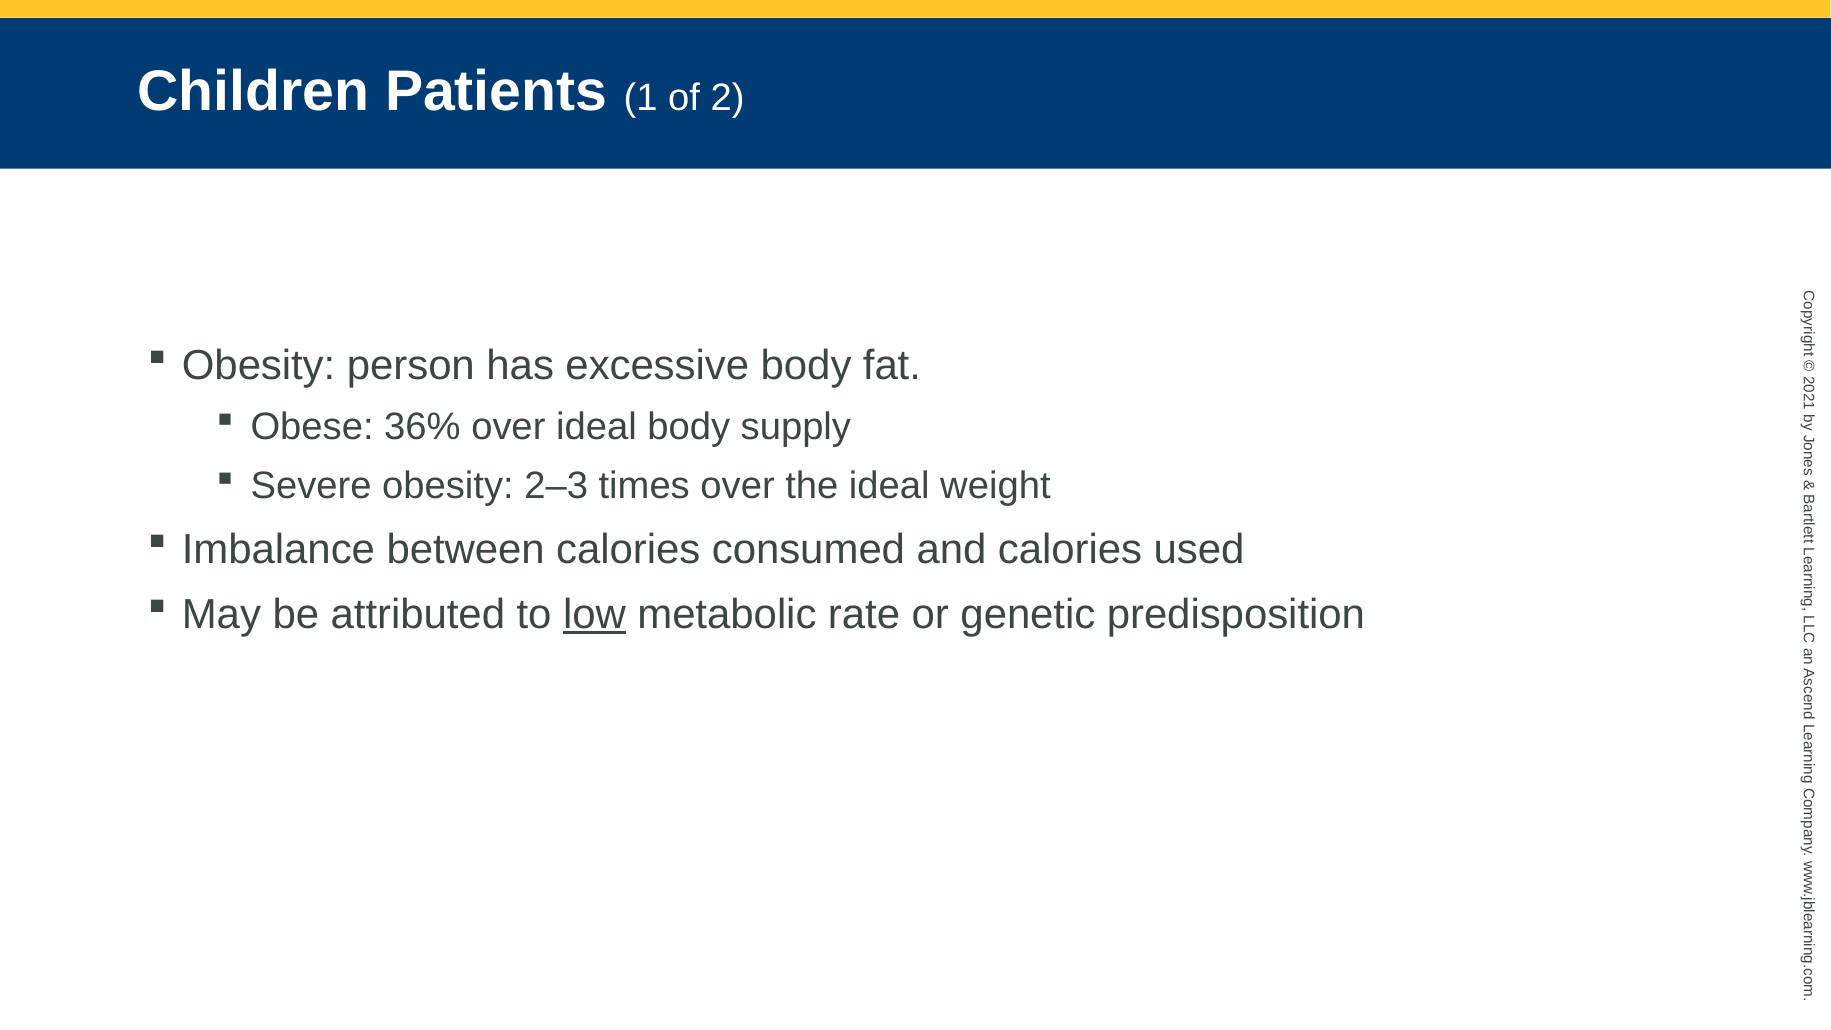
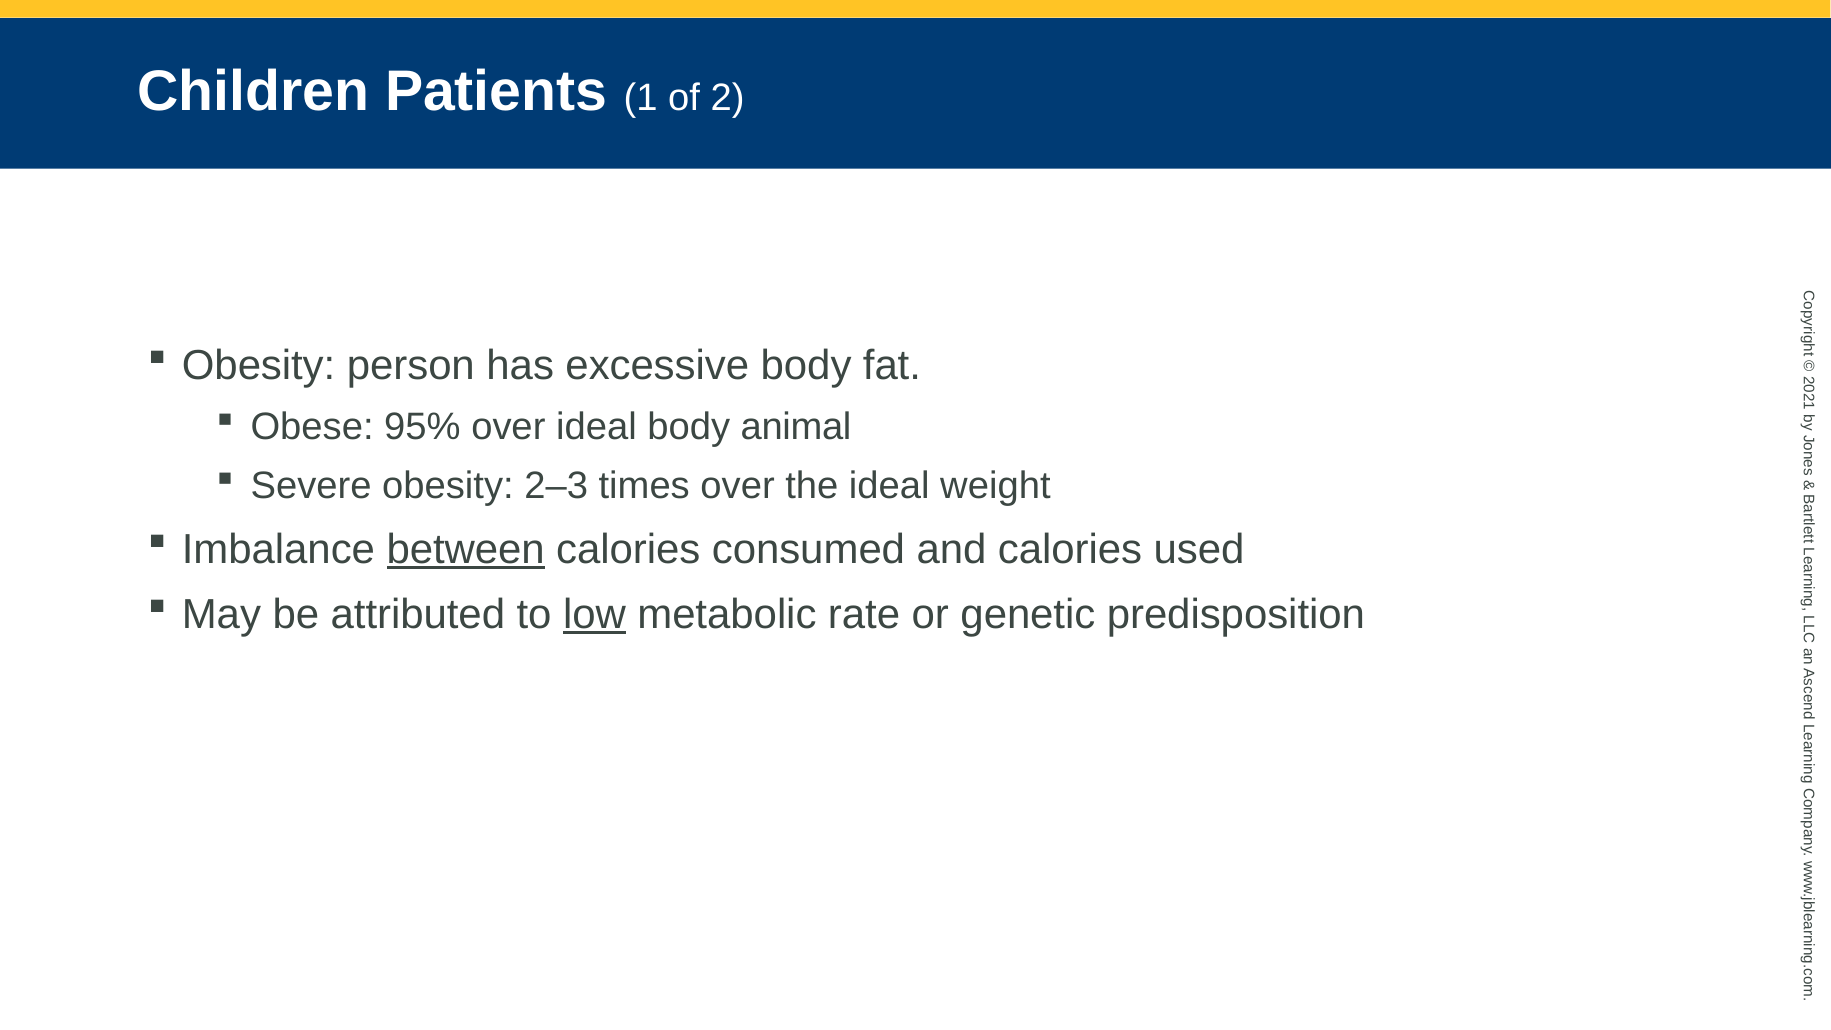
36%: 36% -> 95%
supply: supply -> animal
between underline: none -> present
